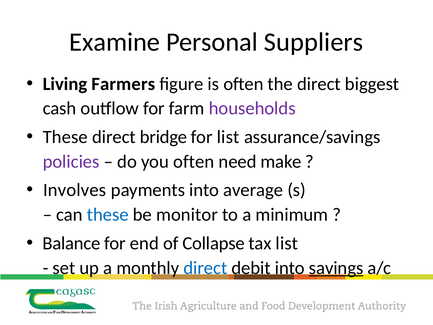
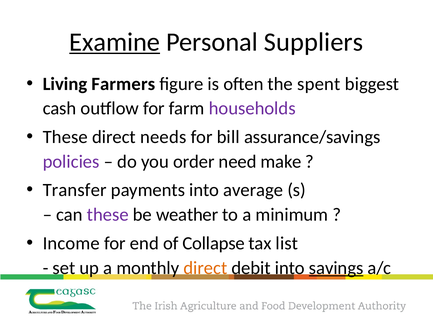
Examine underline: none -> present
the direct: direct -> spent
bridge: bridge -> needs
for list: list -> bill
you often: often -> order
Involves: Involves -> Transfer
these at (108, 215) colour: blue -> purple
monitor: monitor -> weather
Balance: Balance -> Income
direct at (205, 268) colour: blue -> orange
